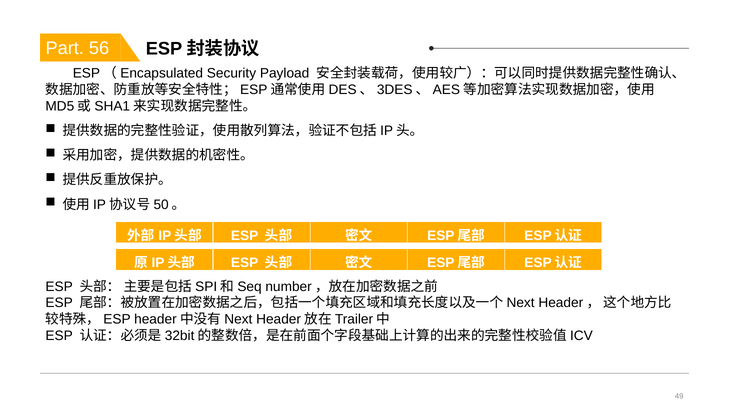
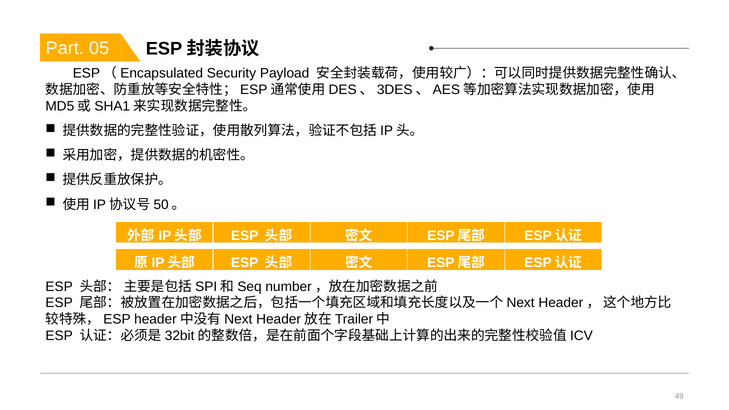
56: 56 -> 05
